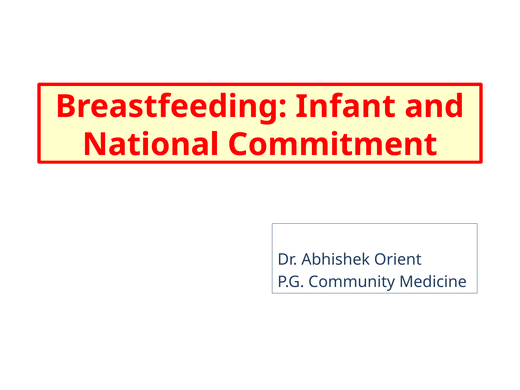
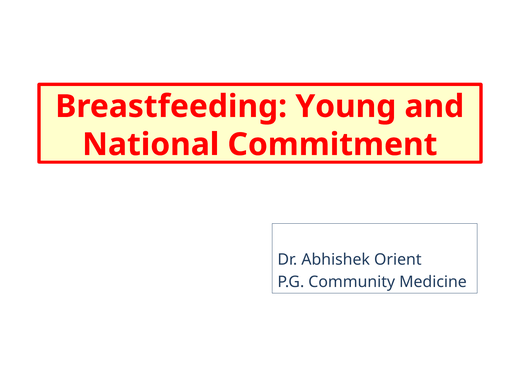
Infant: Infant -> Young
